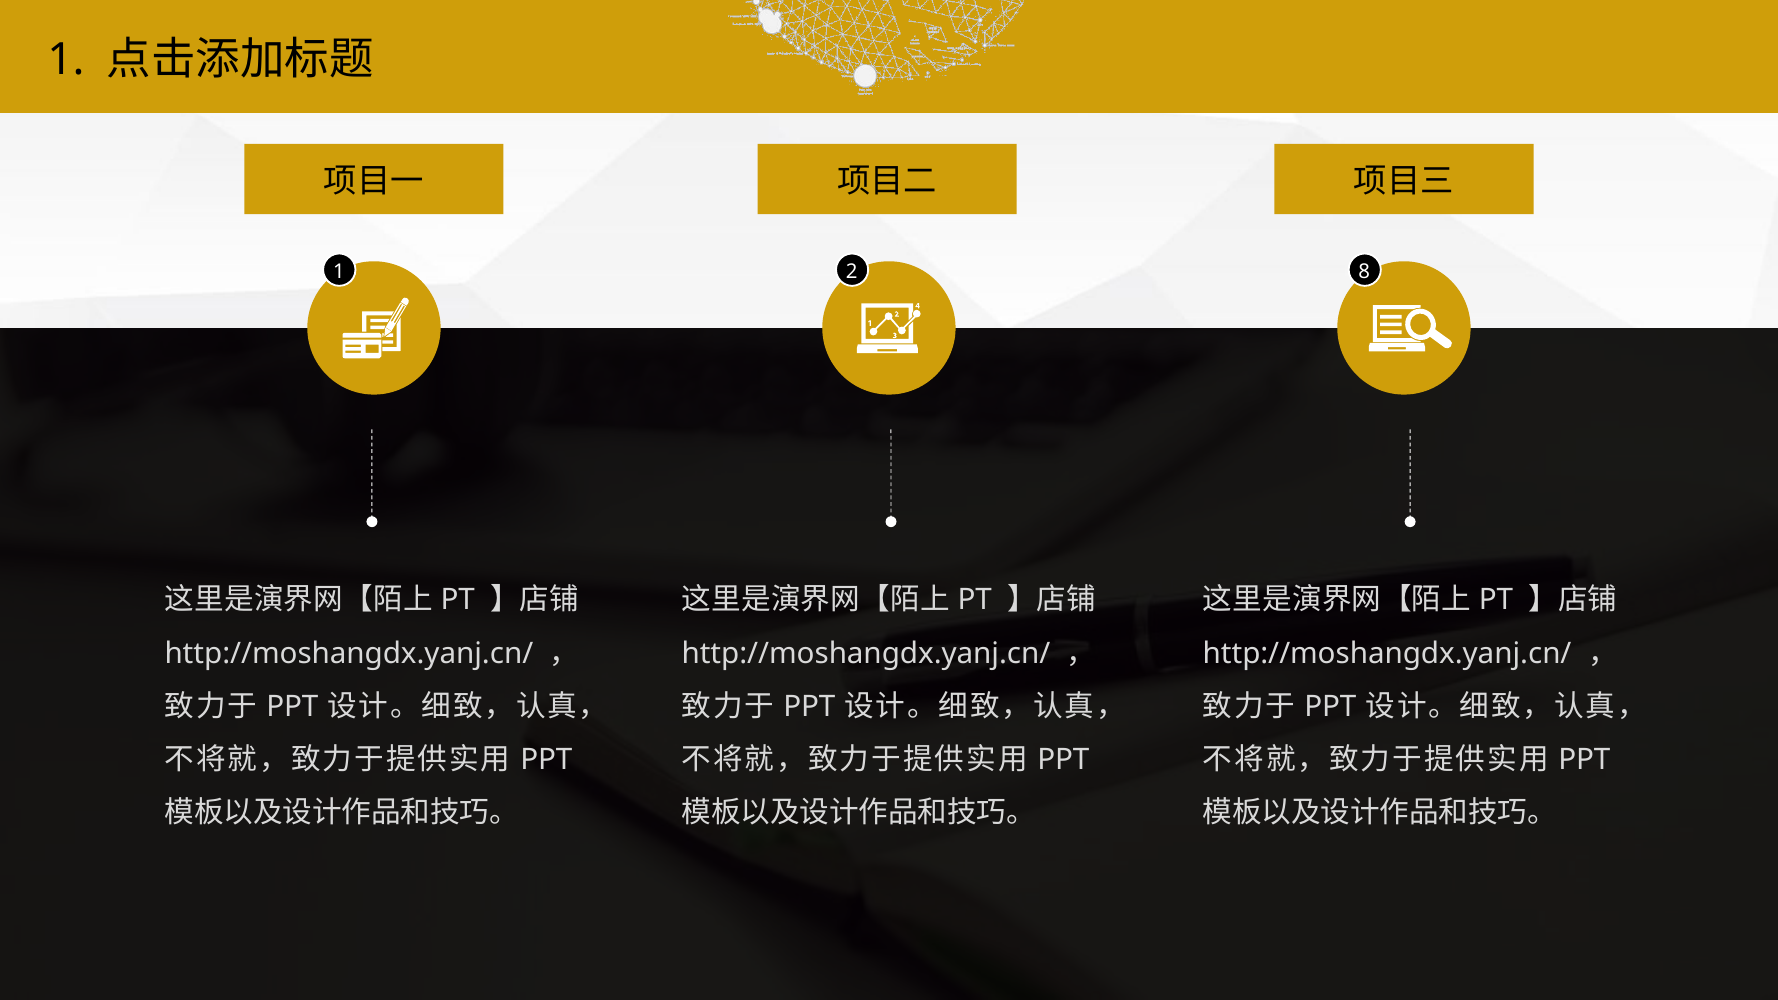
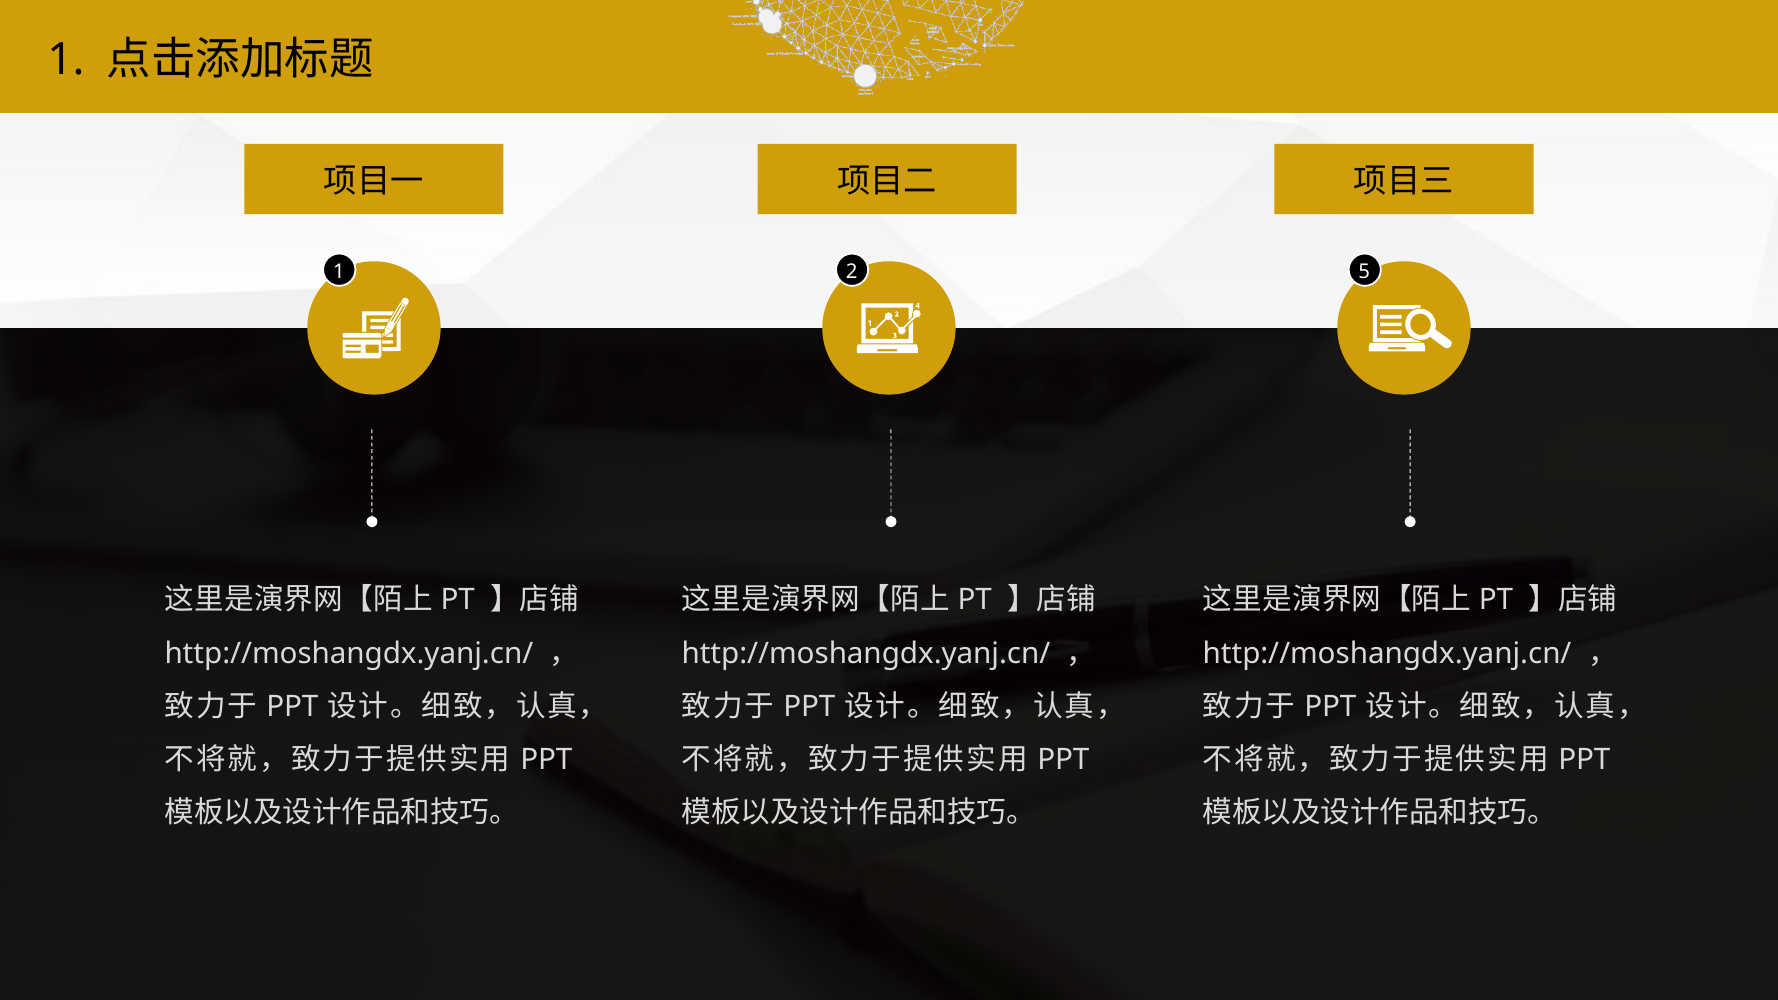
8: 8 -> 5
